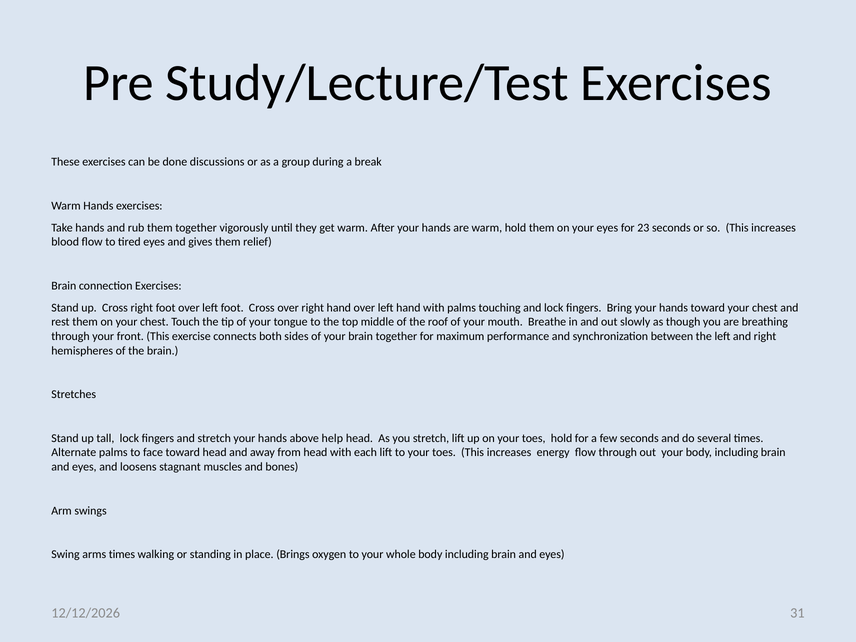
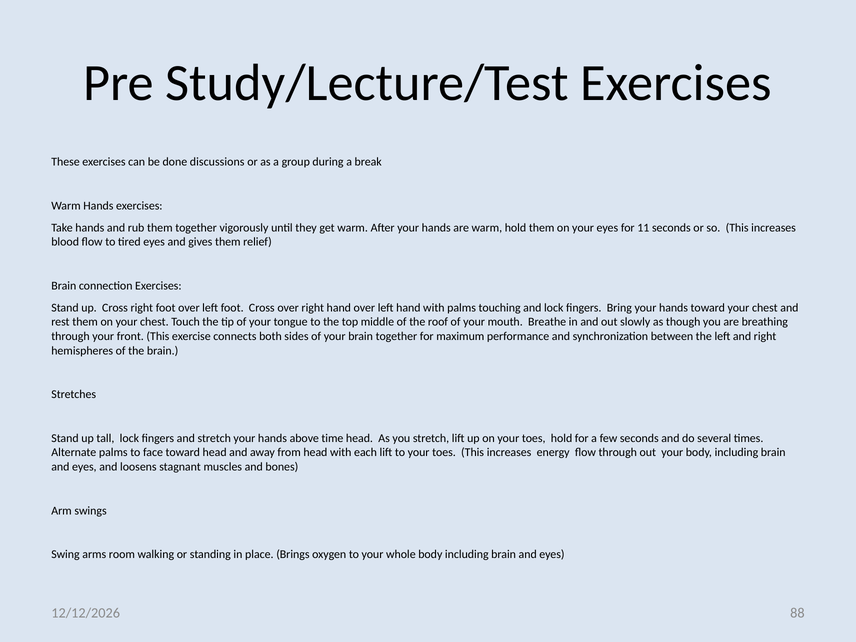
23: 23 -> 11
help: help -> time
arms times: times -> room
31: 31 -> 88
